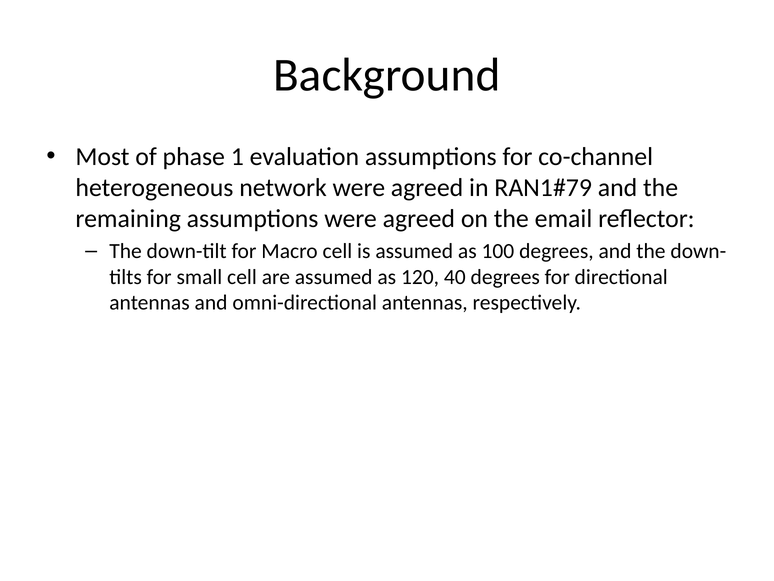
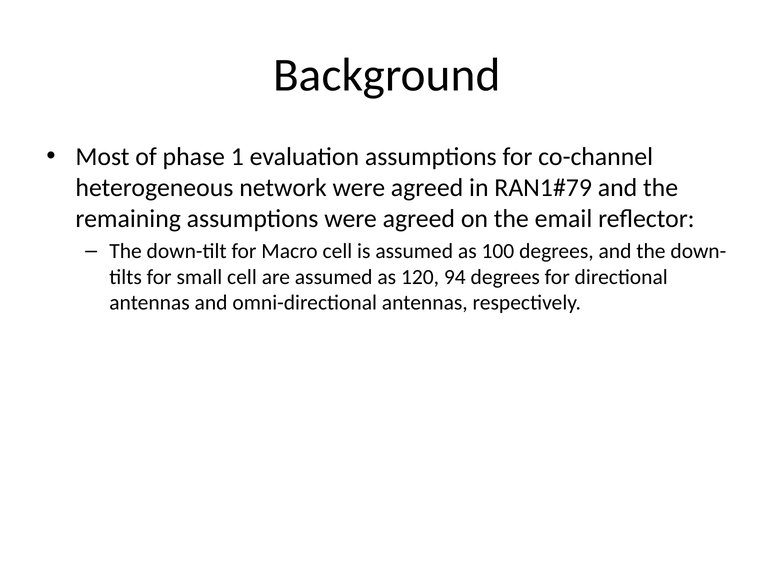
40: 40 -> 94
